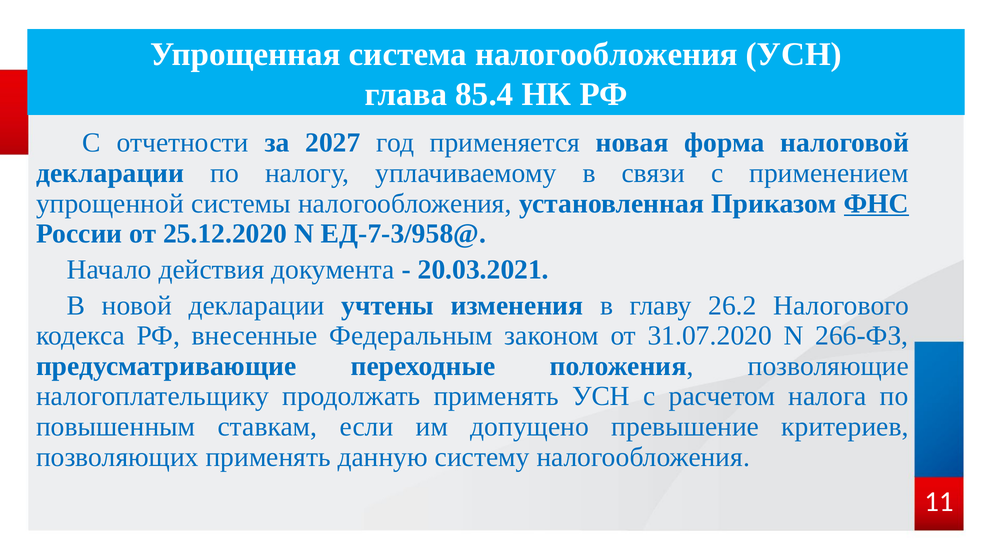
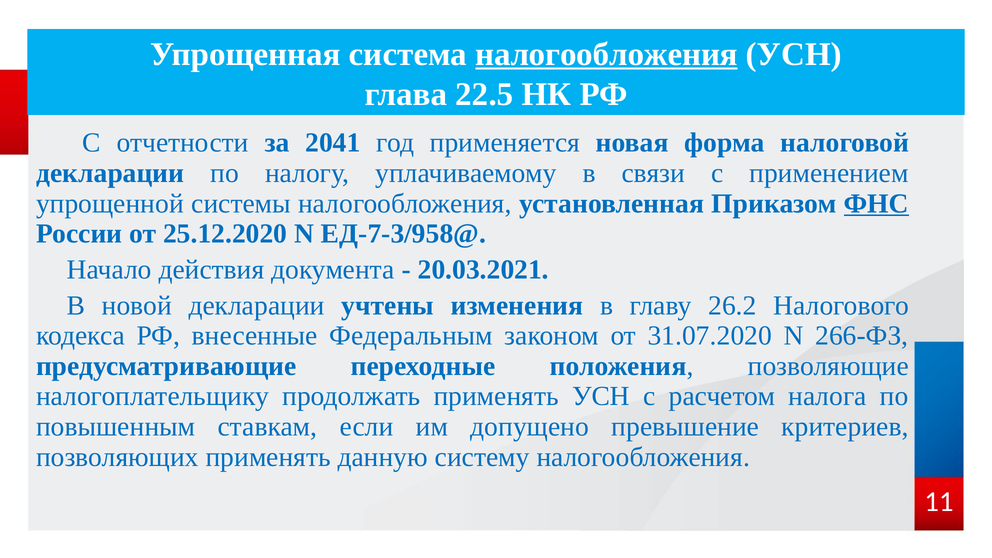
налогообложения at (607, 54) underline: none -> present
85.4: 85.4 -> 22.5
2027: 2027 -> 2041
